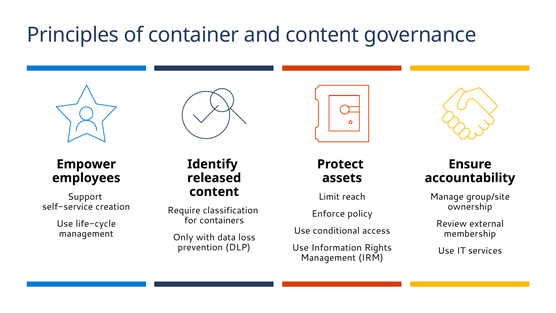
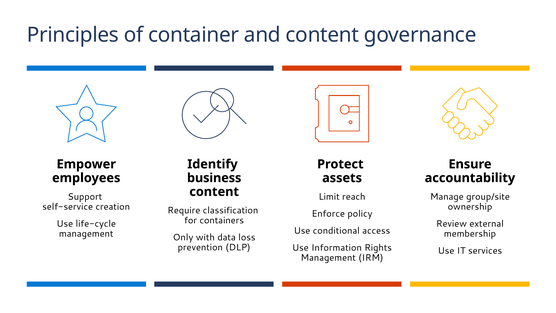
released: released -> business
